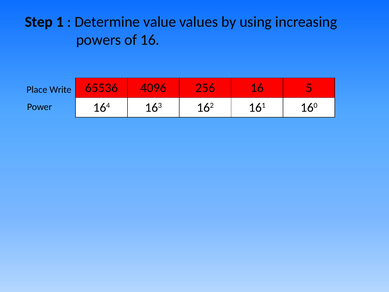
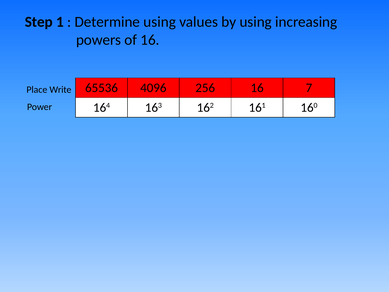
Determine value: value -> using
5: 5 -> 7
